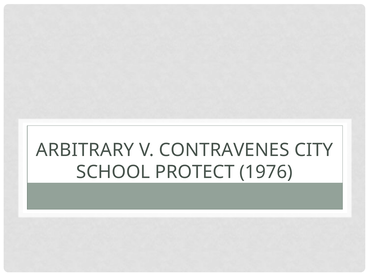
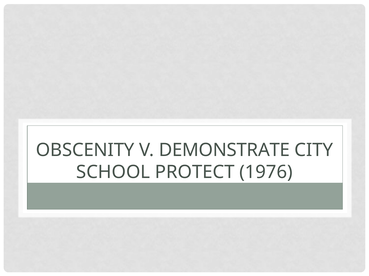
ARBITRARY: ARBITRARY -> OBSCENITY
CONTRAVENES: CONTRAVENES -> DEMONSTRATE
